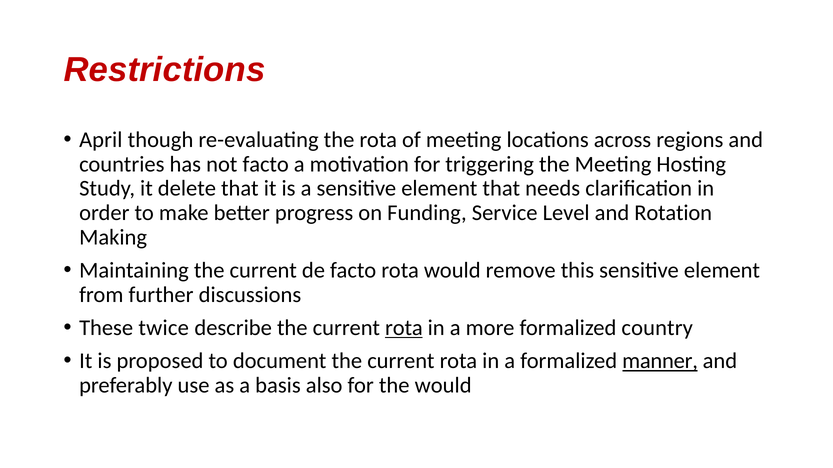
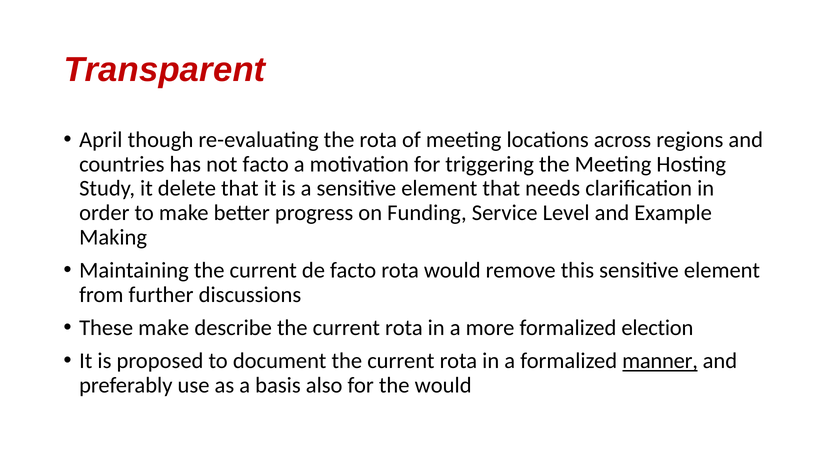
Restrictions: Restrictions -> Transparent
Rotation: Rotation -> Example
These twice: twice -> make
rota at (404, 328) underline: present -> none
country: country -> election
